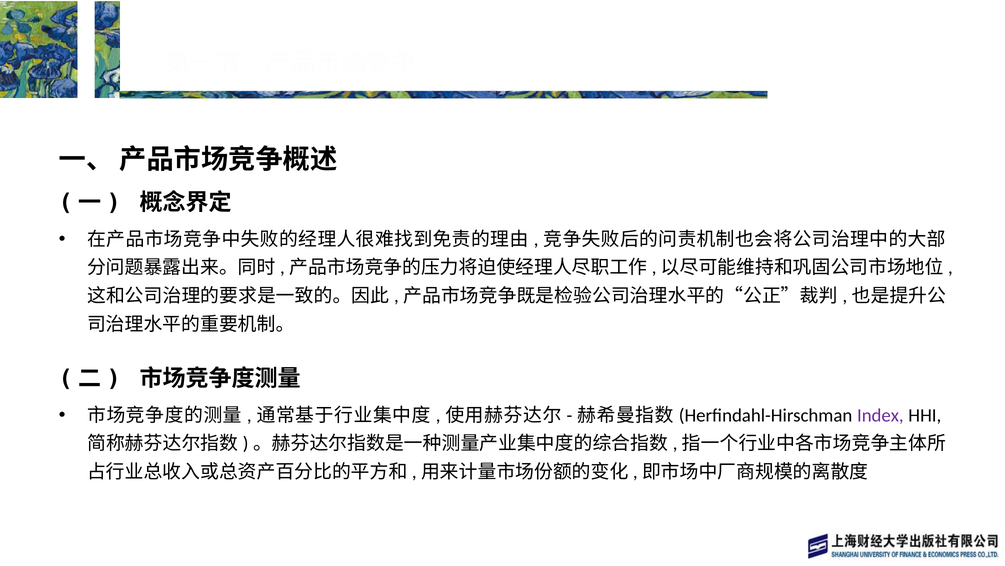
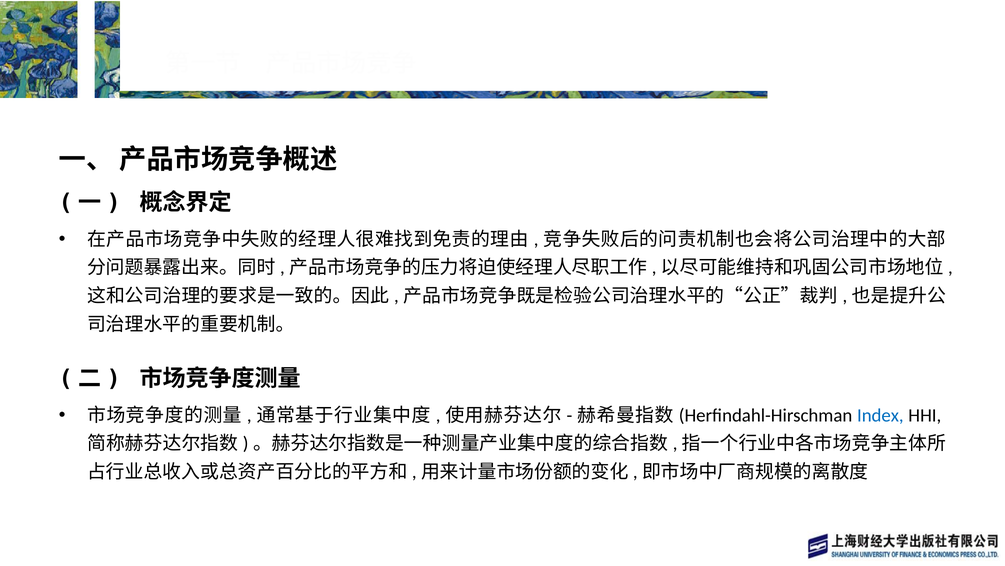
Index colour: purple -> blue
